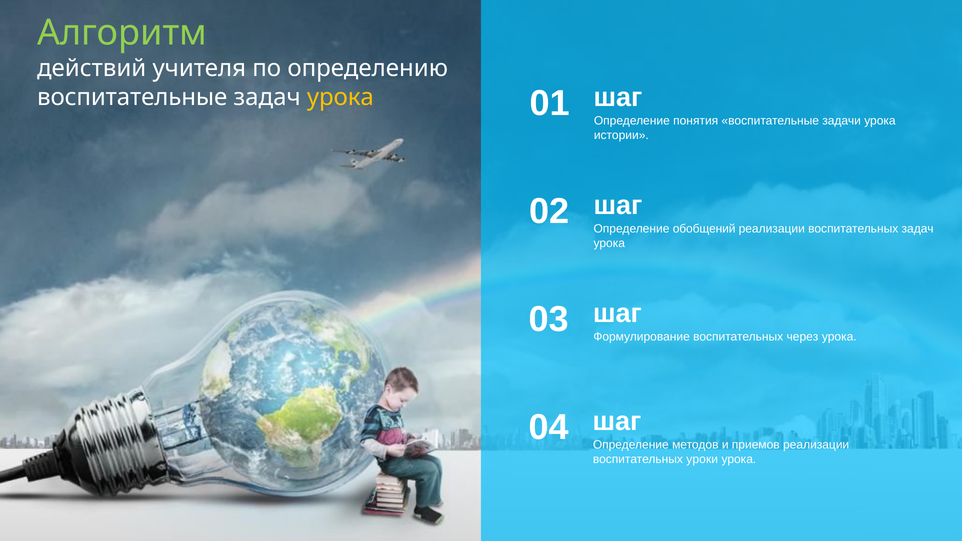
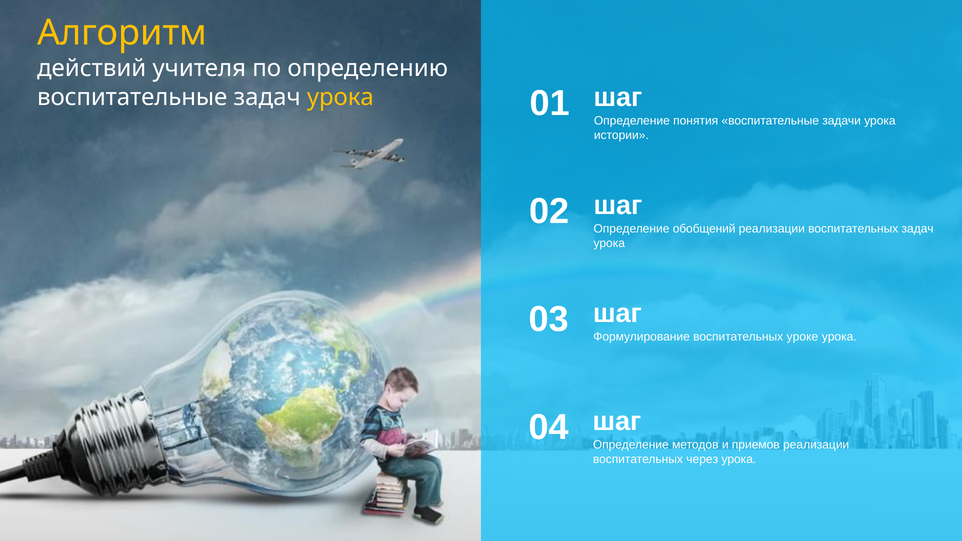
Алгоритм colour: light green -> yellow
через: через -> уроке
уроки: уроки -> через
